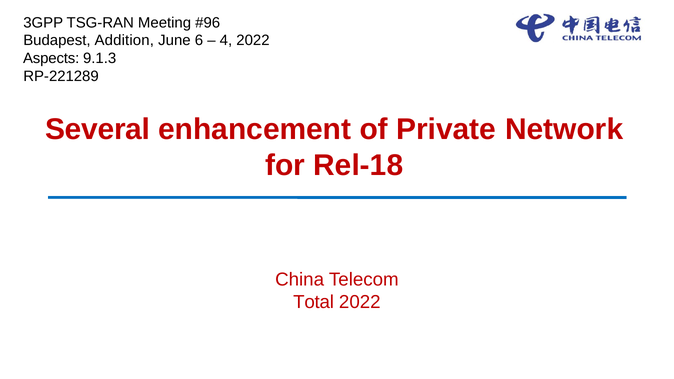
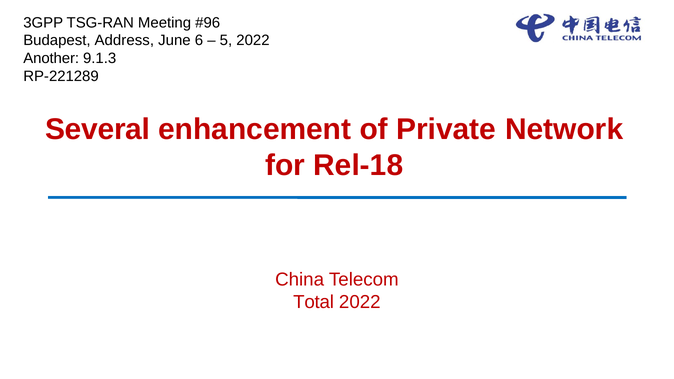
Addition: Addition -> Address
4: 4 -> 5
Aspects: Aspects -> Another
